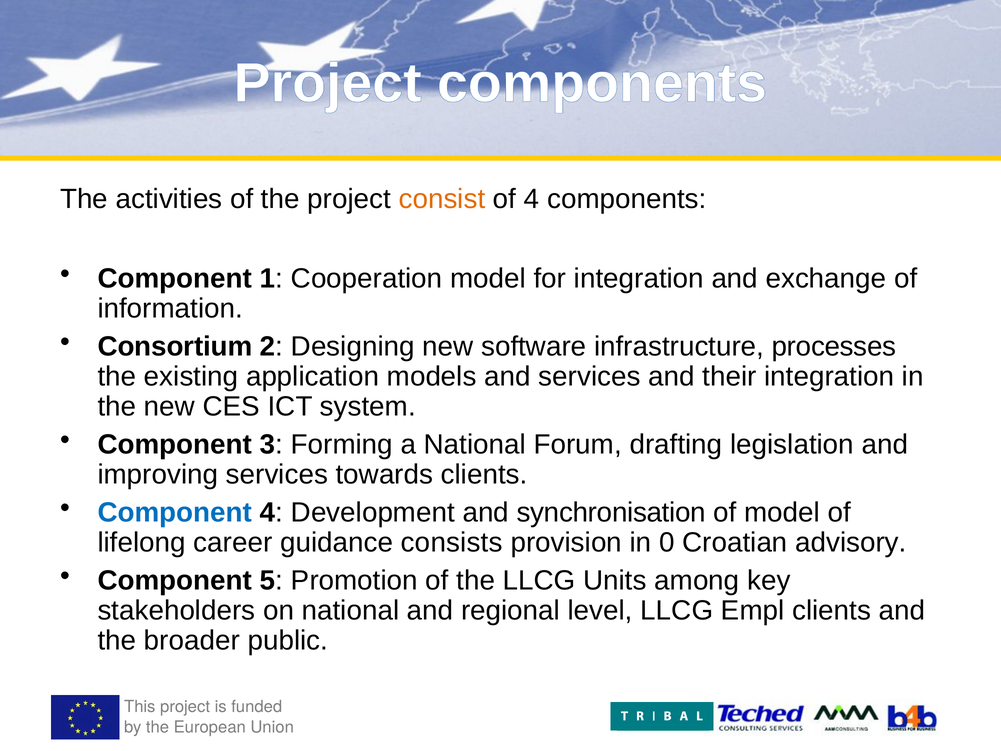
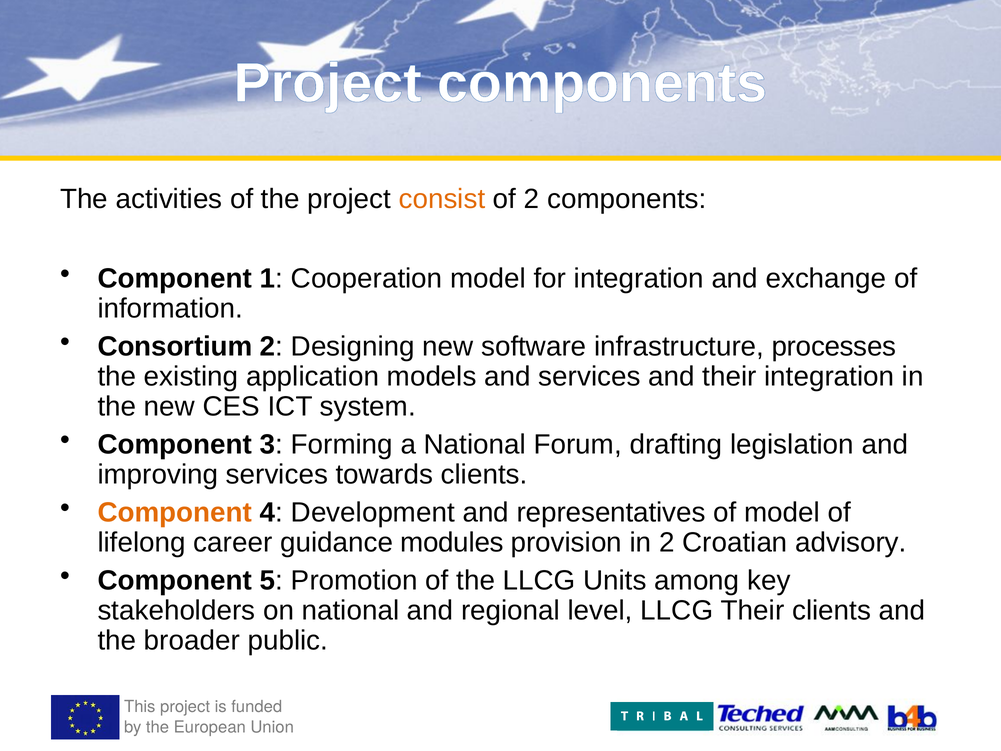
of 4: 4 -> 2
Component at (175, 512) colour: blue -> orange
synchronisation: synchronisation -> representatives
consists: consists -> modules
in 0: 0 -> 2
LLCG Empl: Empl -> Their
